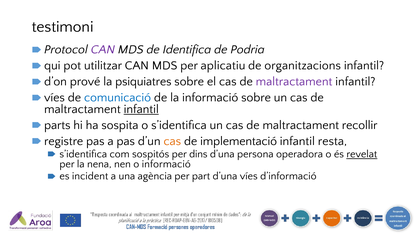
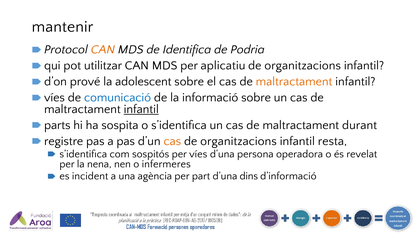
testimoni: testimoni -> mantenir
CAN at (103, 50) colour: purple -> orange
psiquiatres: psiquiatres -> adolescent
maltractament at (294, 82) colour: purple -> orange
recollir: recollir -> durant
implementació at (239, 141): implementació -> organitzacions
per dins: dins -> víes
revelat underline: present -> none
o informació: informació -> infermeres
d’una víes: víes -> dins
